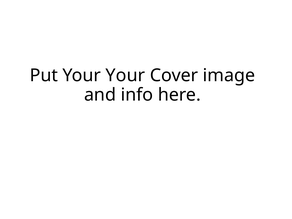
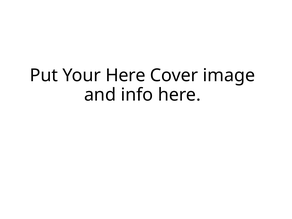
Your Your: Your -> Here
